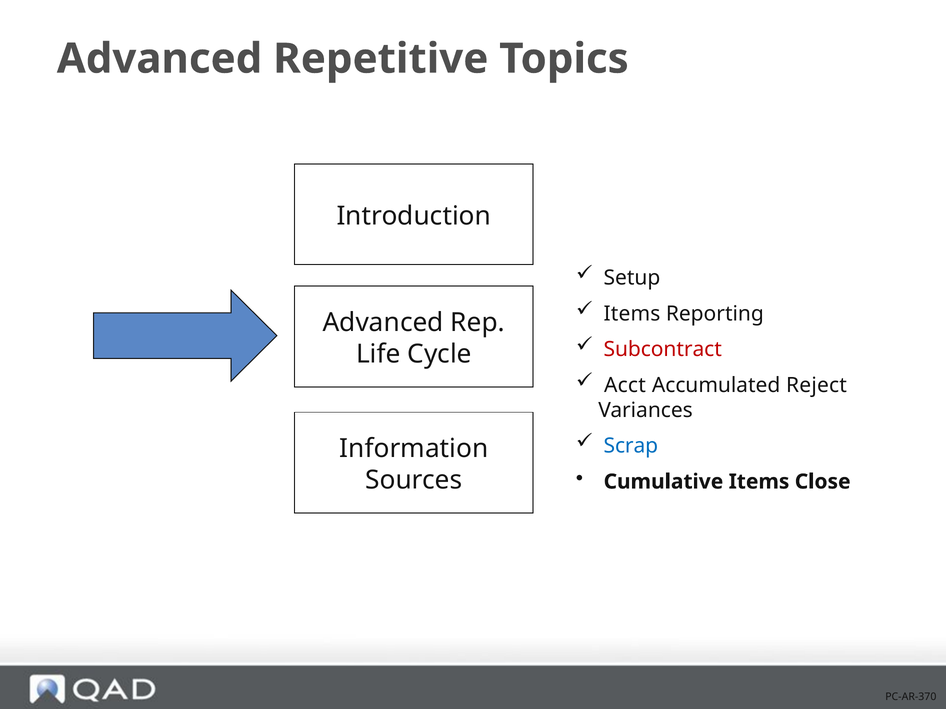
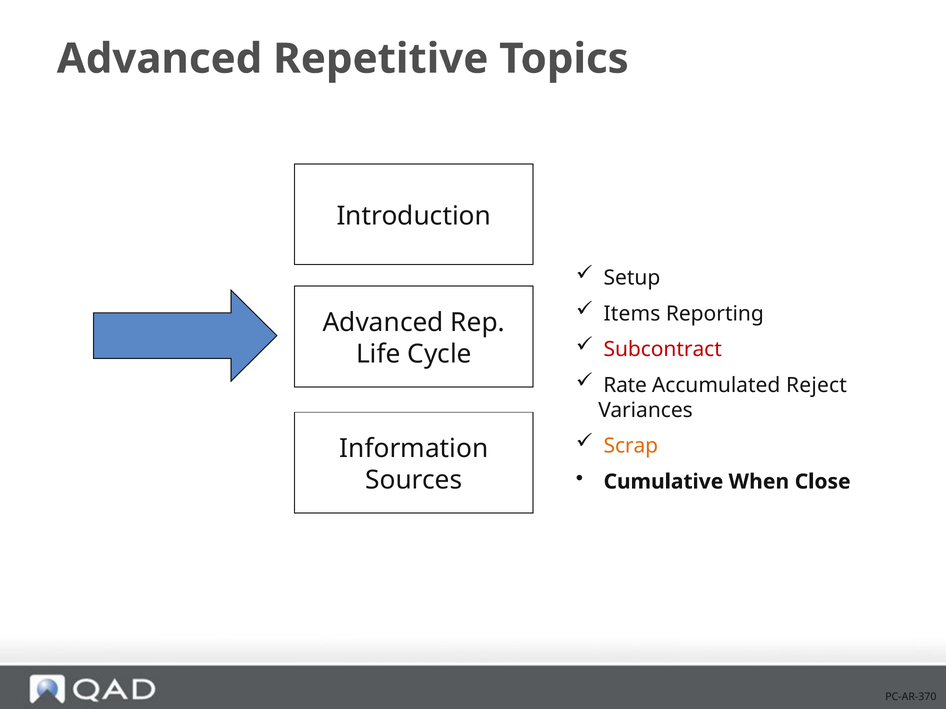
Acct: Acct -> Rate
Scrap colour: blue -> orange
Cumulative Items: Items -> When
